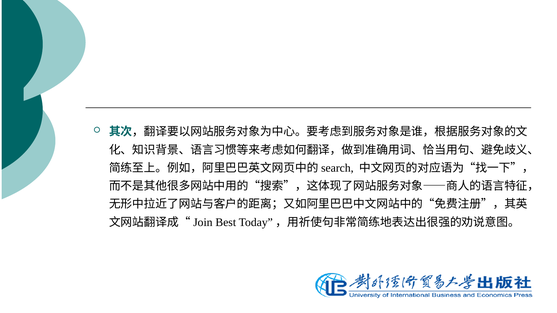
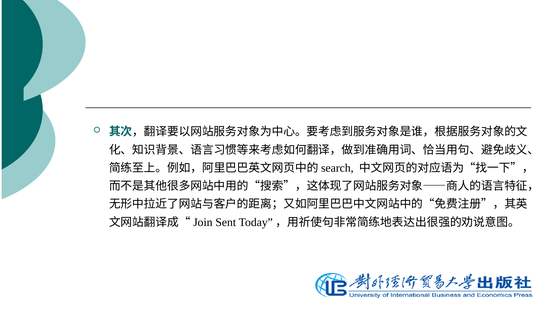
Best: Best -> Sent
